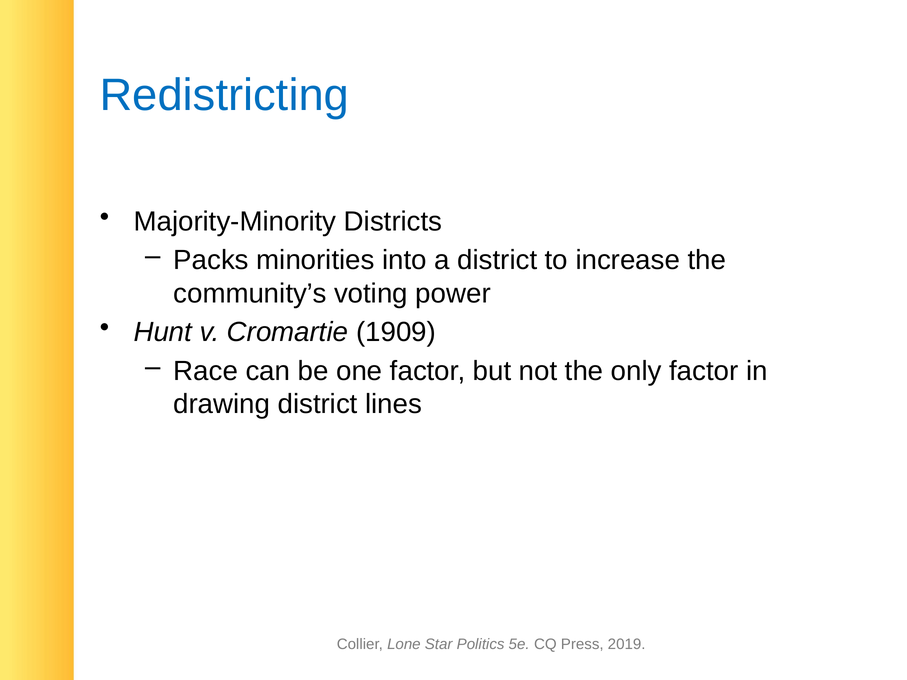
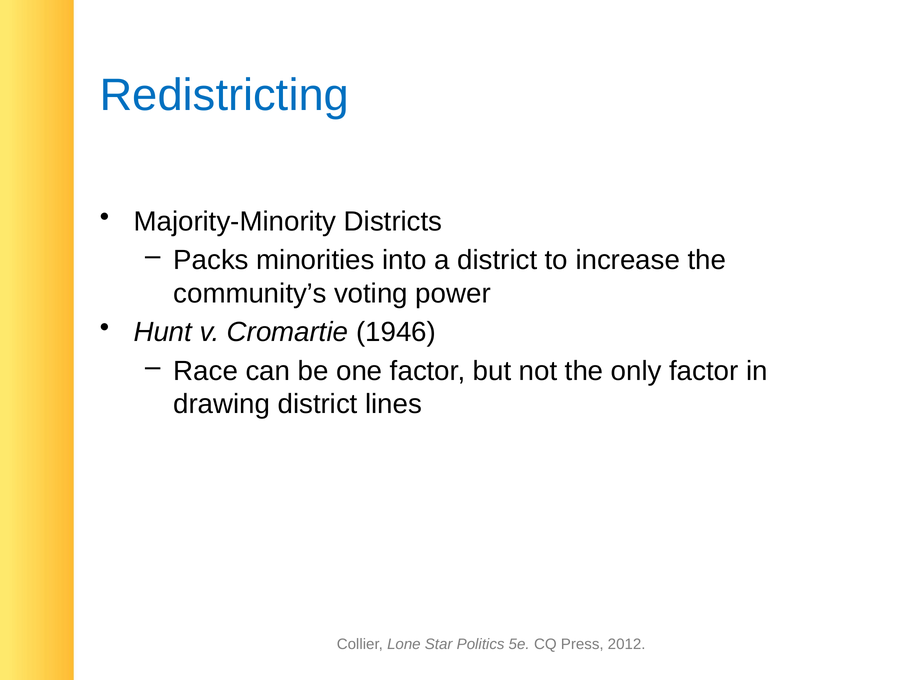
1909: 1909 -> 1946
2019: 2019 -> 2012
